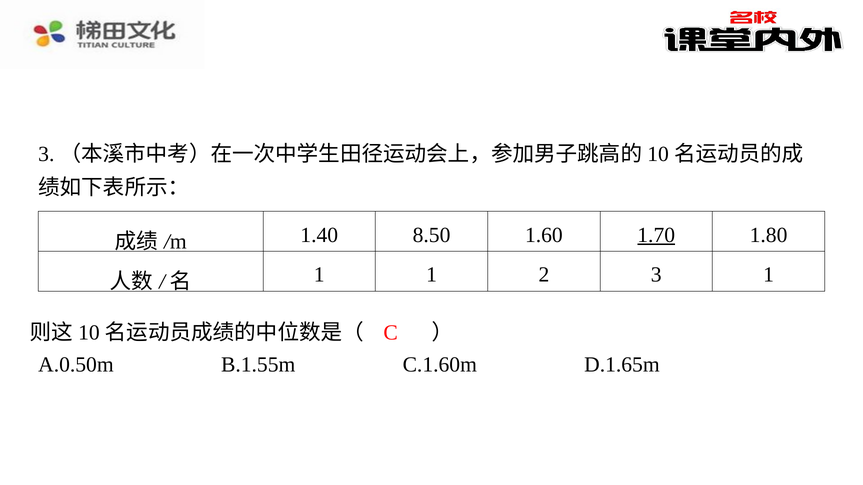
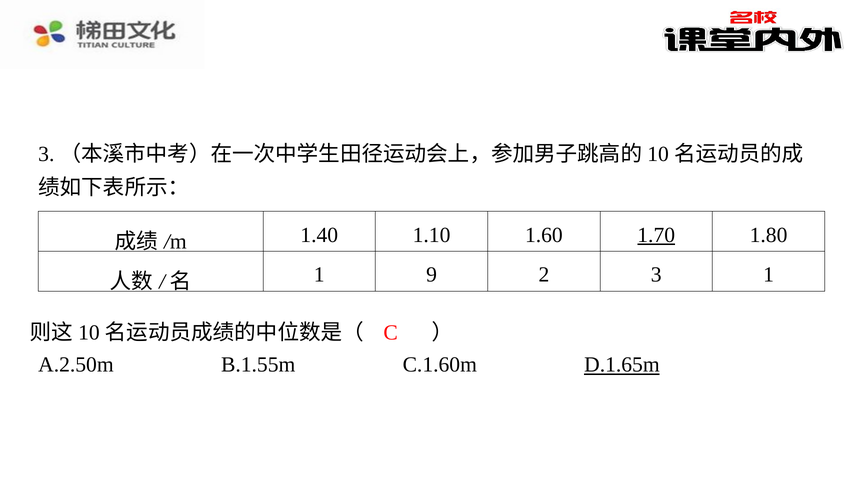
8.50: 8.50 -> 1.10
1 1: 1 -> 9
A.0.50m: A.0.50m -> A.2.50m
D.1.65m underline: none -> present
